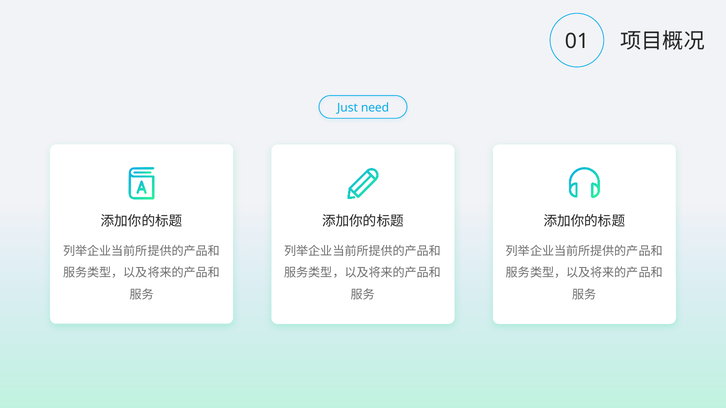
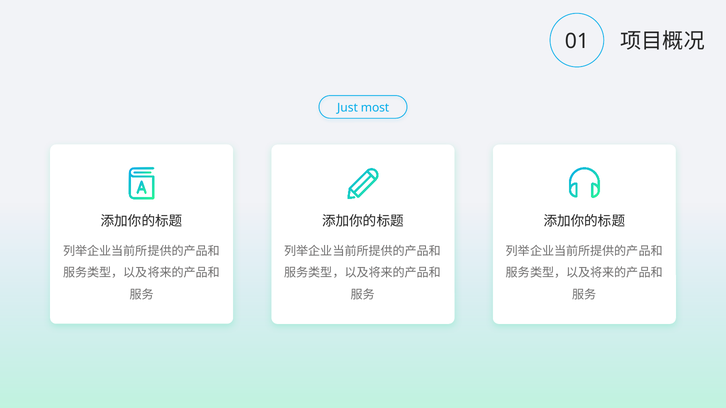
need: need -> most
